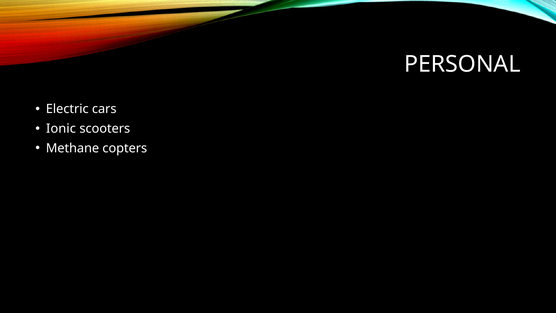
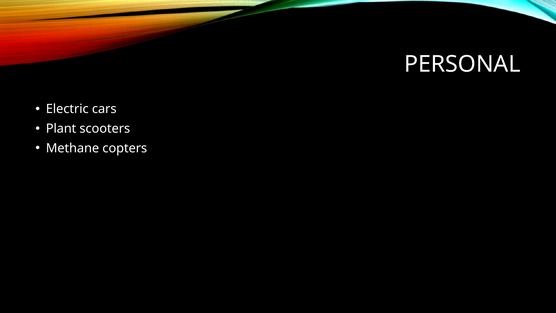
Ionic: Ionic -> Plant
